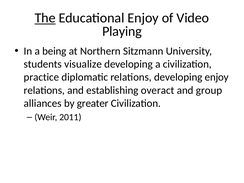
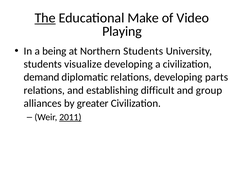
Educational Enjoy: Enjoy -> Make
Northern Sitzmann: Sitzmann -> Students
practice: practice -> demand
developing enjoy: enjoy -> parts
overact: overact -> difficult
2011 underline: none -> present
